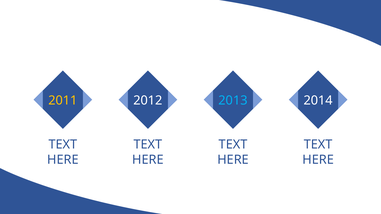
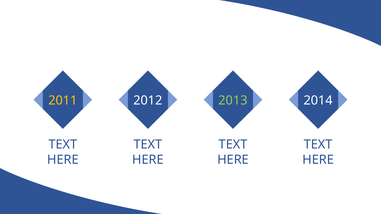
2013 colour: light blue -> light green
